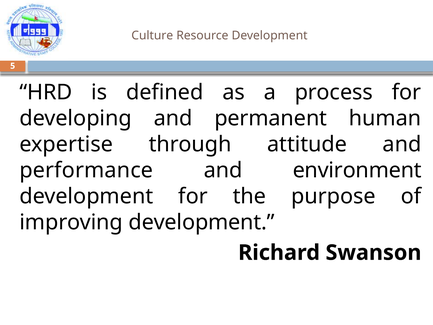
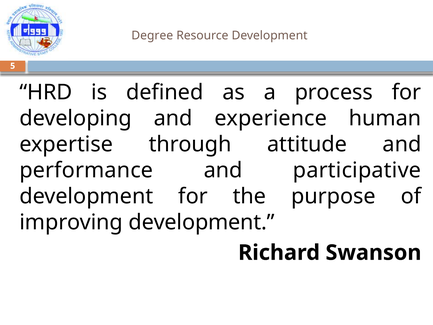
Culture: Culture -> Degree
permanent: permanent -> experience
environment: environment -> participative
